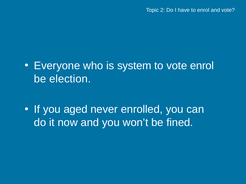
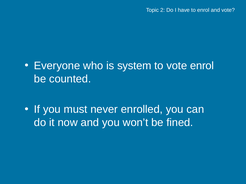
election: election -> counted
aged: aged -> must
